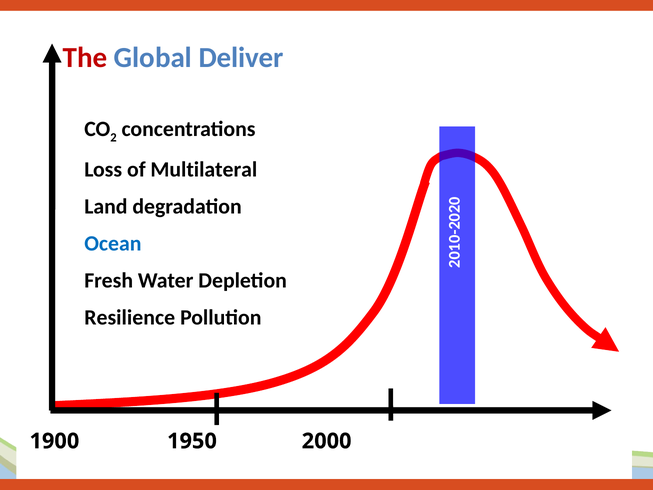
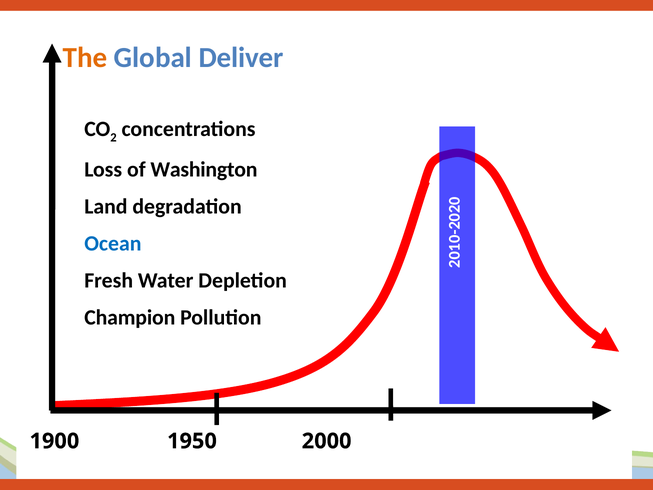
The colour: red -> orange
Multilateral: Multilateral -> Washington
Resilience: Resilience -> Champion
